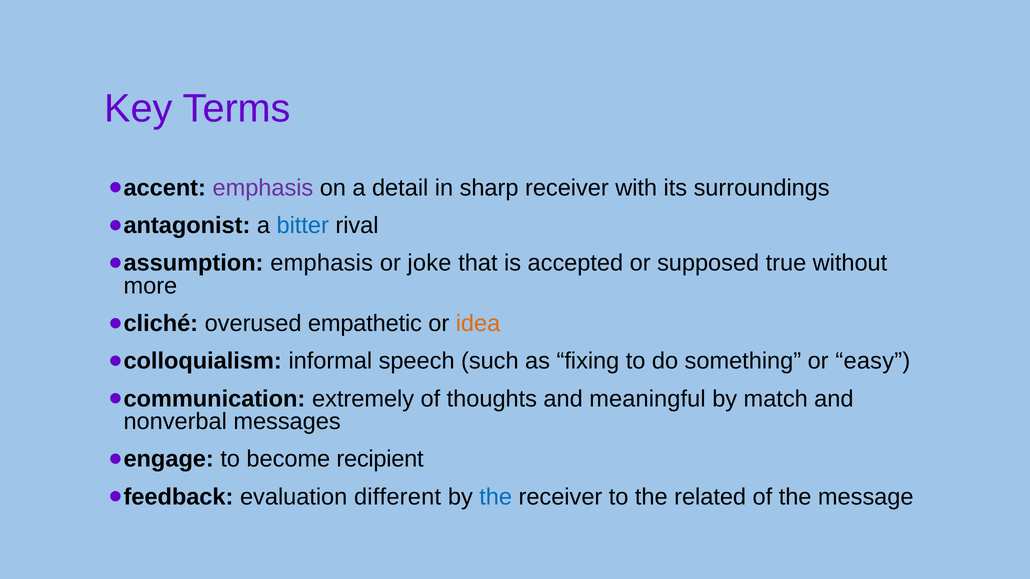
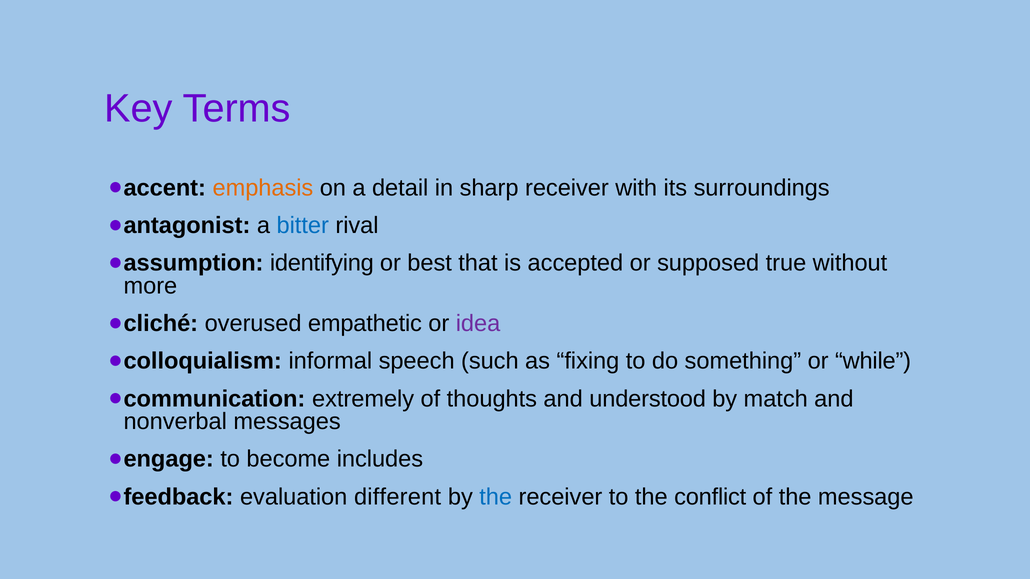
emphasis at (263, 188) colour: purple -> orange
emphasis at (322, 263): emphasis -> identifying
joke: joke -> best
idea colour: orange -> purple
easy: easy -> while
meaningful: meaningful -> understood
recipient: recipient -> includes
related: related -> conflict
